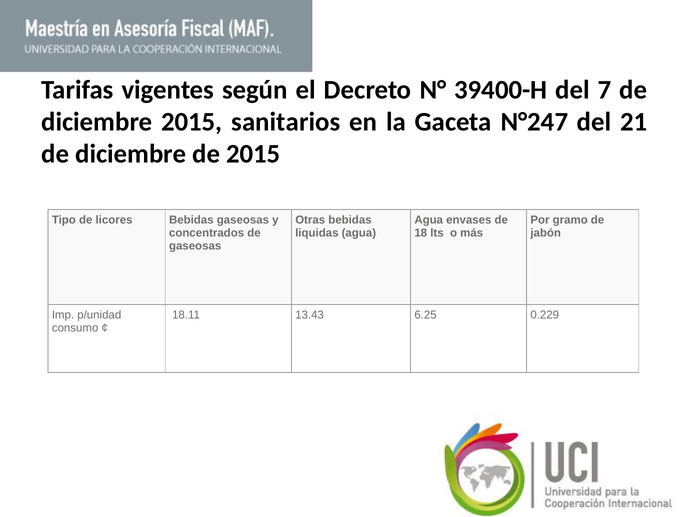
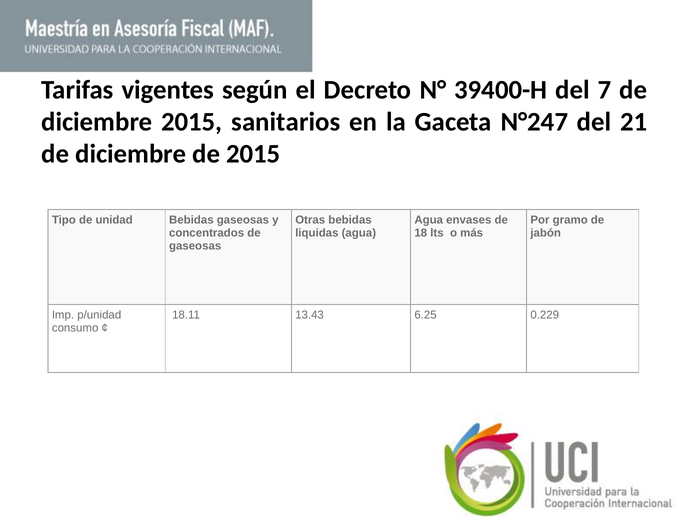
licores: licores -> unidad
